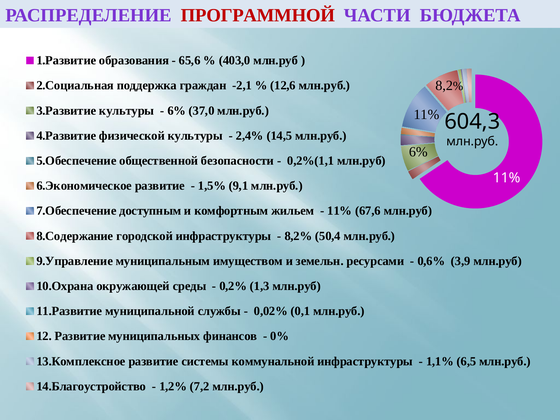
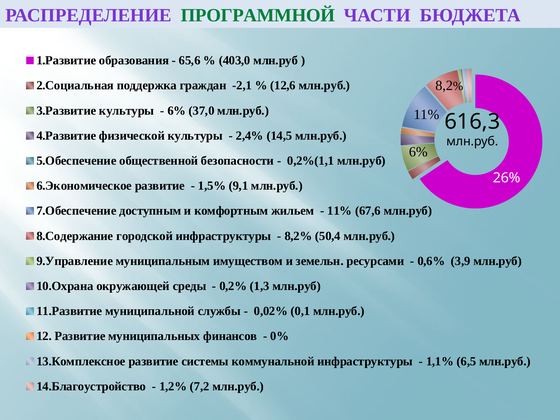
ПРОГРАММНОЙ colour: red -> green
604,3: 604,3 -> 616,3
11% at (507, 178): 11% -> 26%
